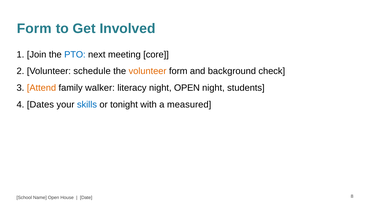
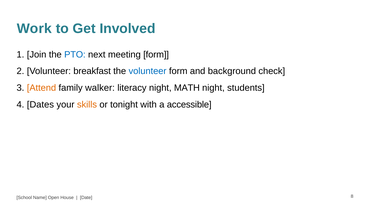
Form at (34, 29): Form -> Work
meeting core: core -> form
schedule: schedule -> breakfast
volunteer at (148, 71) colour: orange -> blue
night OPEN: OPEN -> MATH
skills colour: blue -> orange
measured: measured -> accessible
